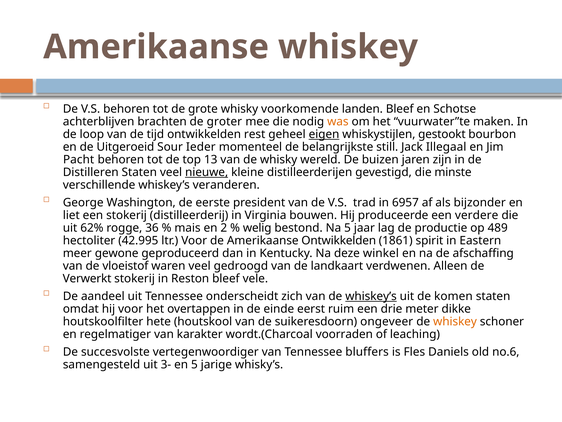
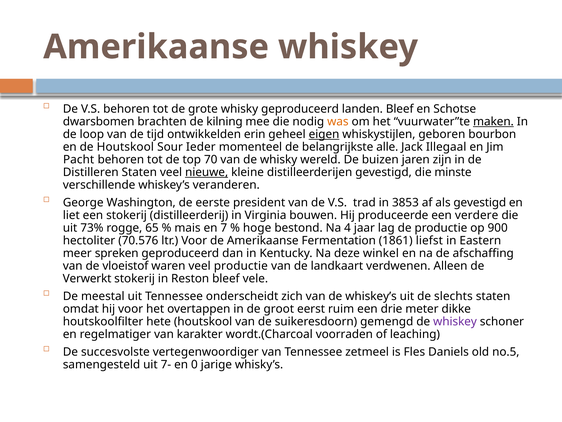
whisky voorkomende: voorkomende -> geproduceerd
achterblijven: achterblijven -> dwarsbomen
groter: groter -> kilning
maken underline: none -> present
rest: rest -> erin
gestookt: gestookt -> geboren
de Uitgeroeid: Uitgeroeid -> Houtskool
still: still -> alle
13: 13 -> 70
6957: 6957 -> 3853
als bijzonder: bijzonder -> gevestigd
62%: 62% -> 73%
36: 36 -> 65
2: 2 -> 7
welig: welig -> hoge
Na 5: 5 -> 4
489: 489 -> 900
42.995: 42.995 -> 70.576
Amerikaanse Ontwikkelden: Ontwikkelden -> Fermentation
spirit: spirit -> liefst
gewone: gewone -> spreken
veel gedroogd: gedroogd -> productie
aandeel: aandeel -> meestal
whiskey’s at (371, 296) underline: present -> none
komen: komen -> slechts
einde: einde -> groot
ongeveer: ongeveer -> gemengd
whiskey at (455, 321) colour: orange -> purple
bluffers: bluffers -> zetmeel
no.6: no.6 -> no.5
3-: 3- -> 7-
en 5: 5 -> 0
